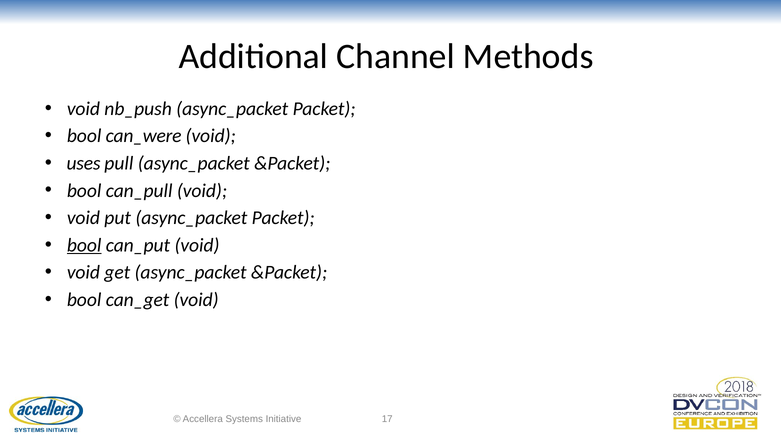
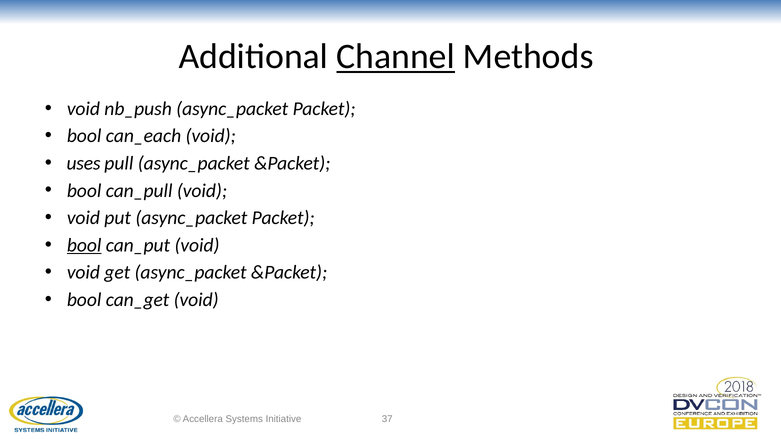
Channel underline: none -> present
can_were: can_were -> can_each
17: 17 -> 37
